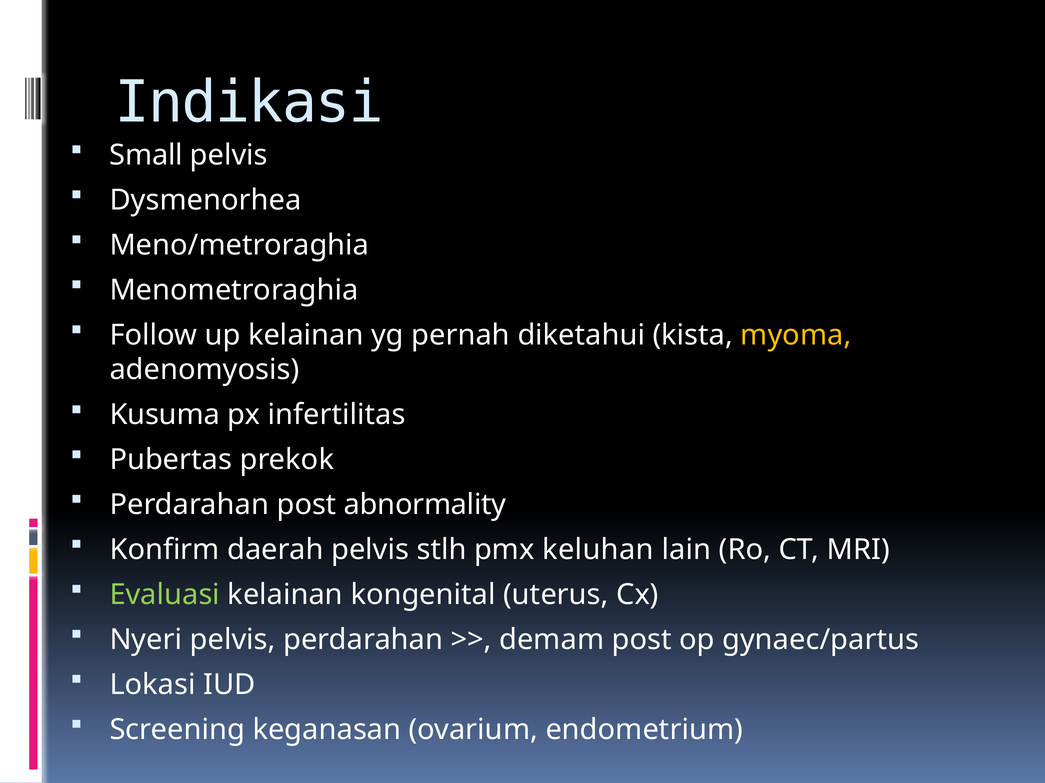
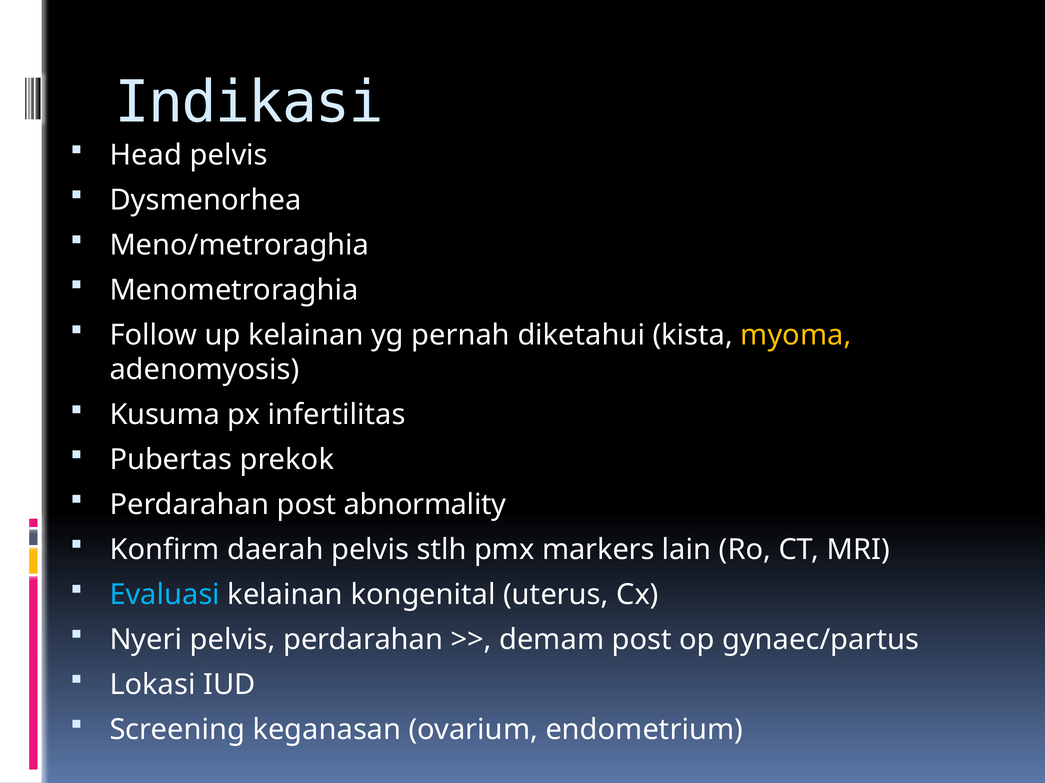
Small: Small -> Head
keluhan: keluhan -> markers
Evaluasi colour: light green -> light blue
